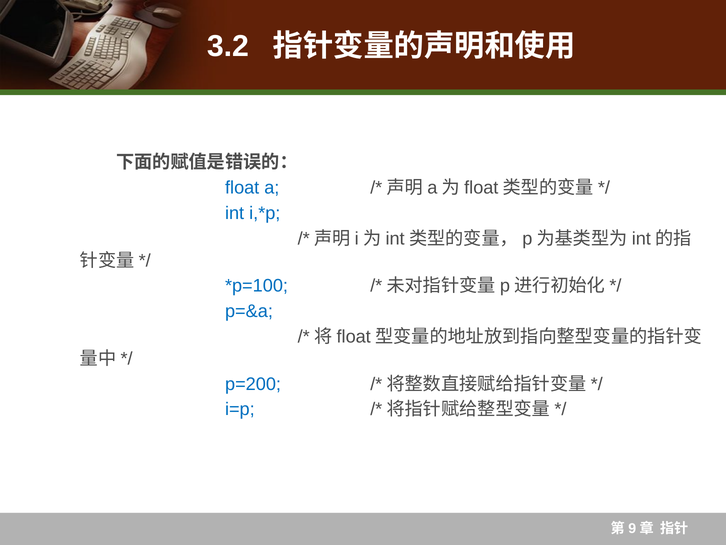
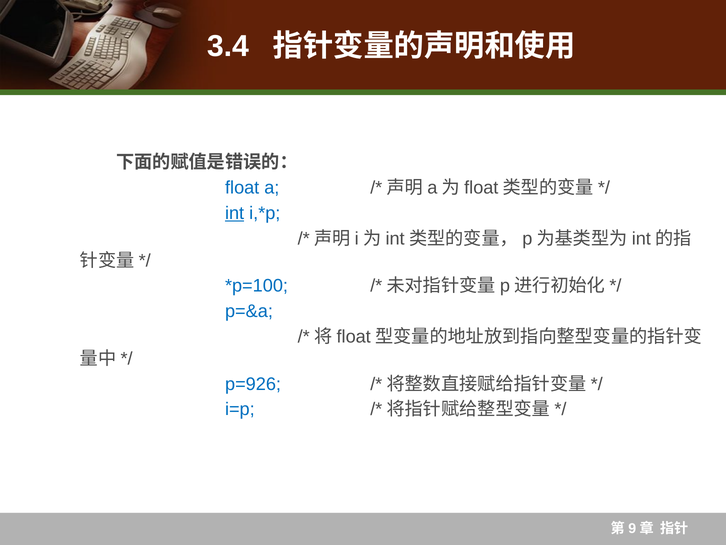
3.2: 3.2 -> 3.4
int underline: none -> present
p=200: p=200 -> p=926
